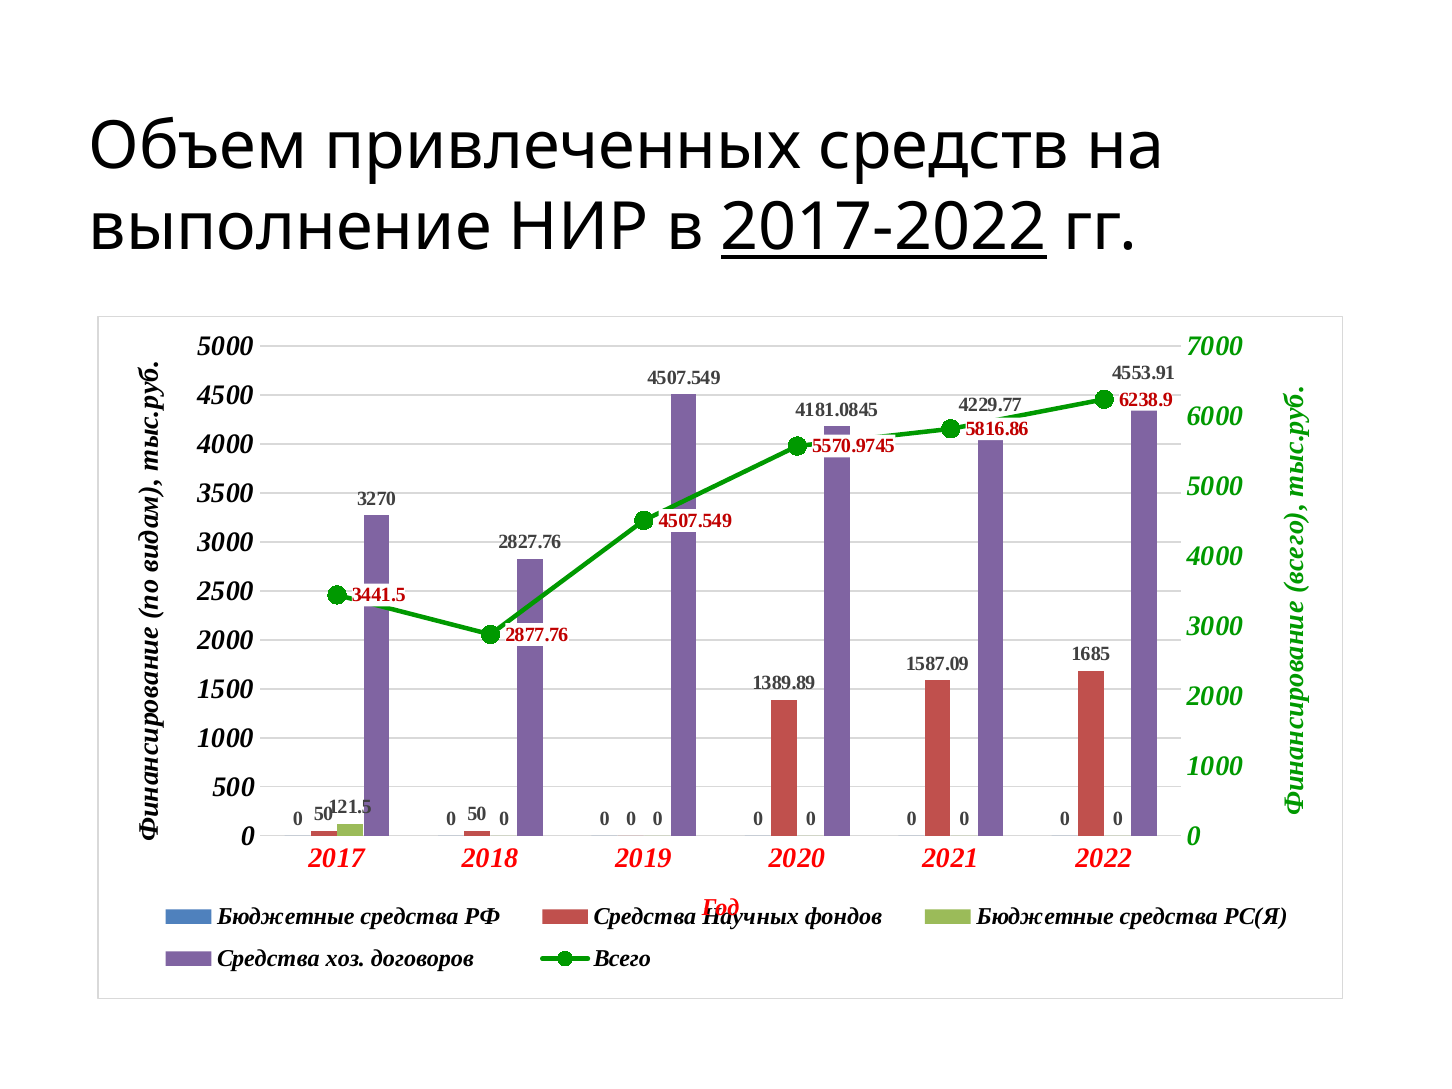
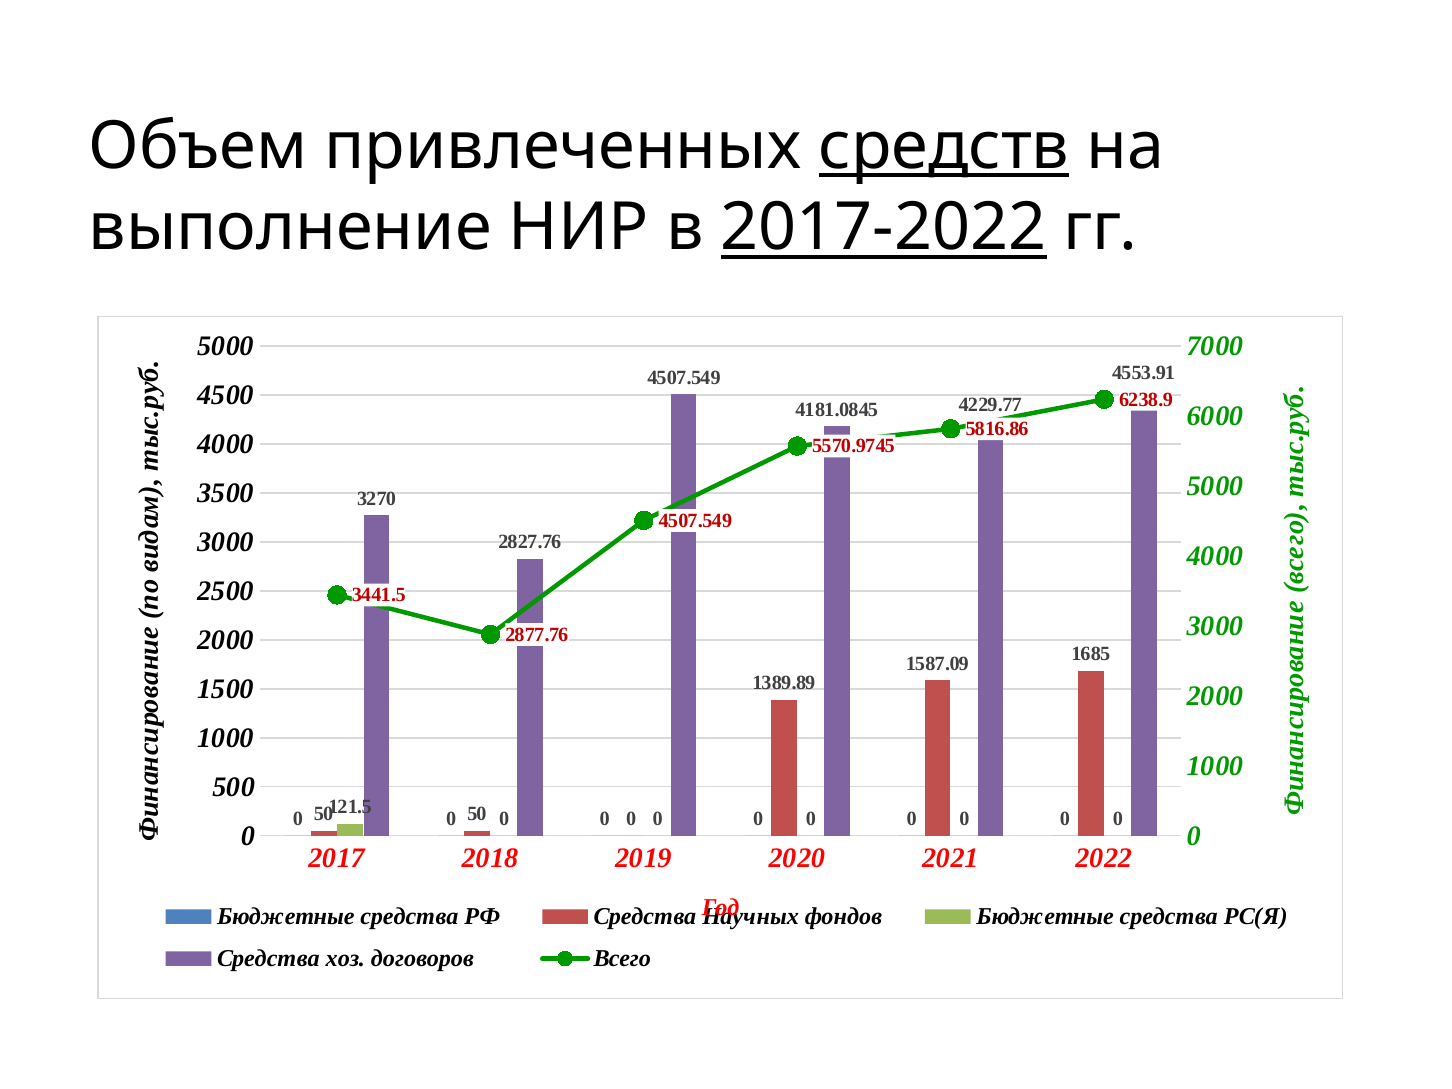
средств underline: none -> present
